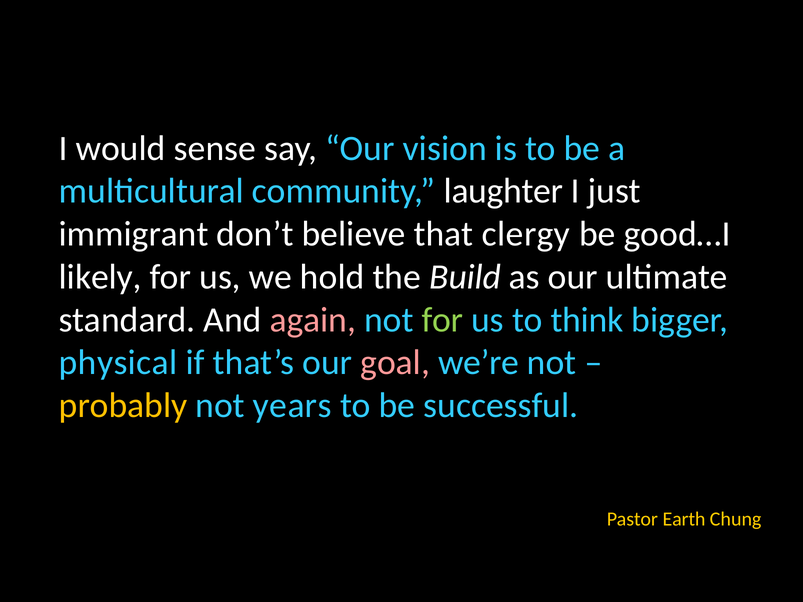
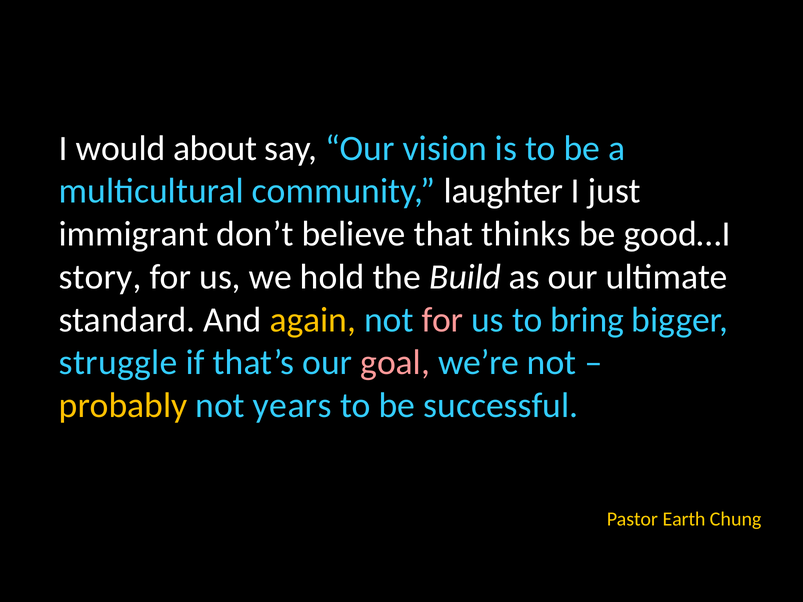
sense: sense -> about
clergy: clergy -> thinks
likely: likely -> story
again colour: pink -> yellow
for at (442, 320) colour: light green -> pink
think: think -> bring
physical: physical -> struggle
